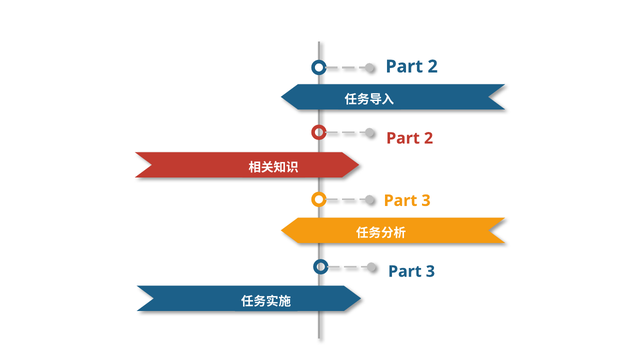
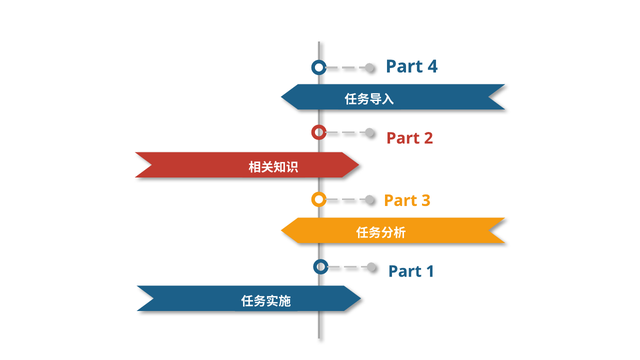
2 at (433, 67): 2 -> 4
3 at (430, 271): 3 -> 1
